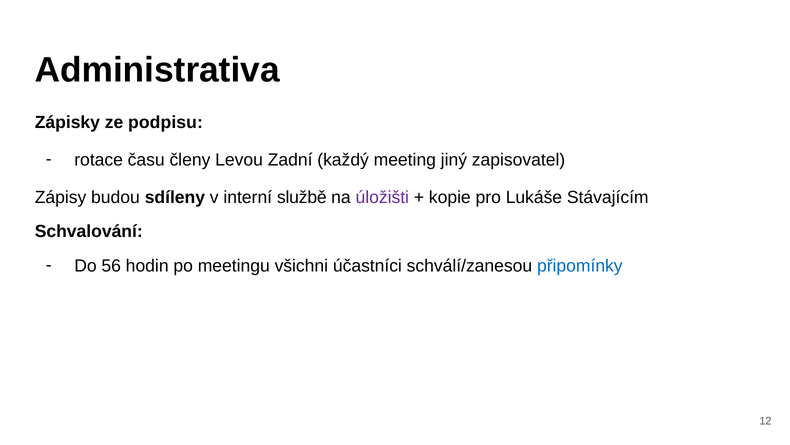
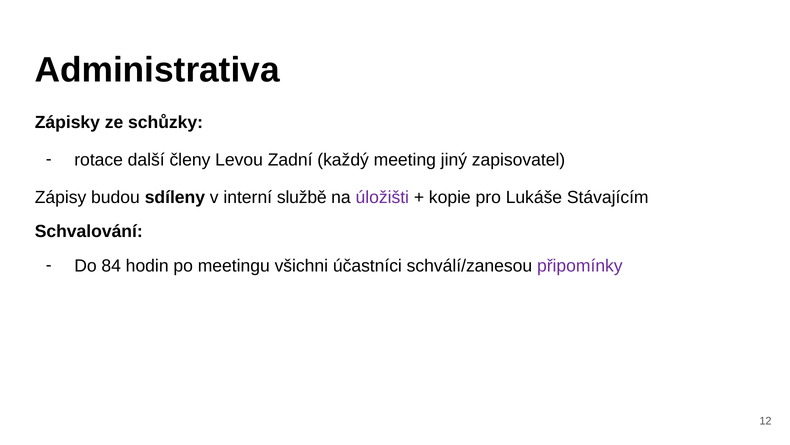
podpisu: podpisu -> schůzky
času: času -> další
56: 56 -> 84
připomínky colour: blue -> purple
